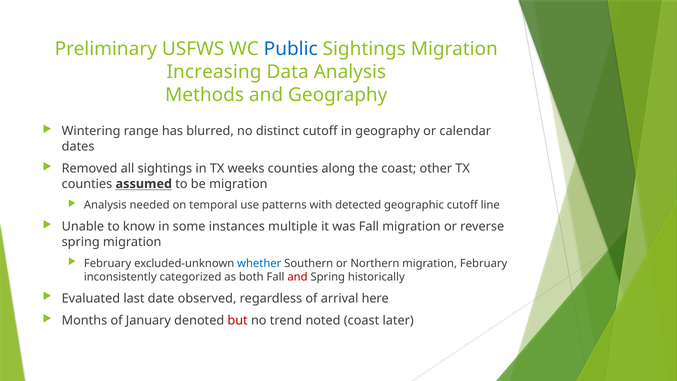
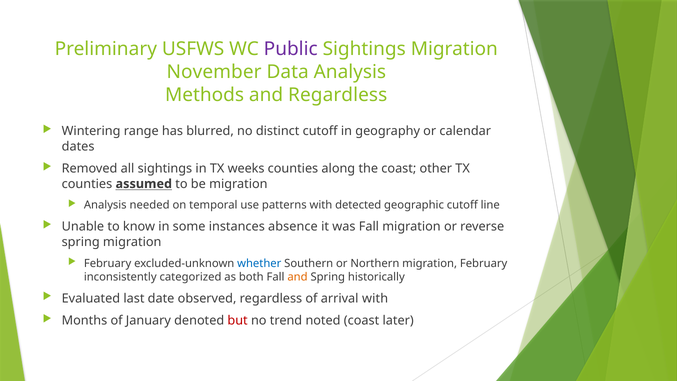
Public colour: blue -> purple
Increasing: Increasing -> November
and Geography: Geography -> Regardless
multiple: multiple -> absence
and at (298, 277) colour: red -> orange
arrival here: here -> with
